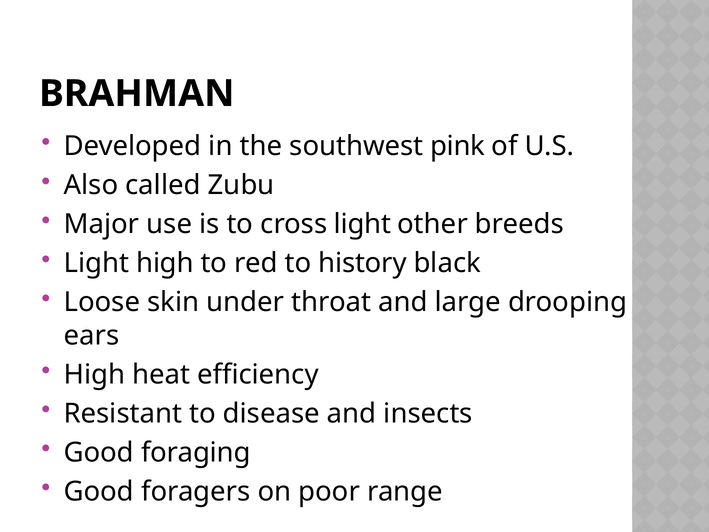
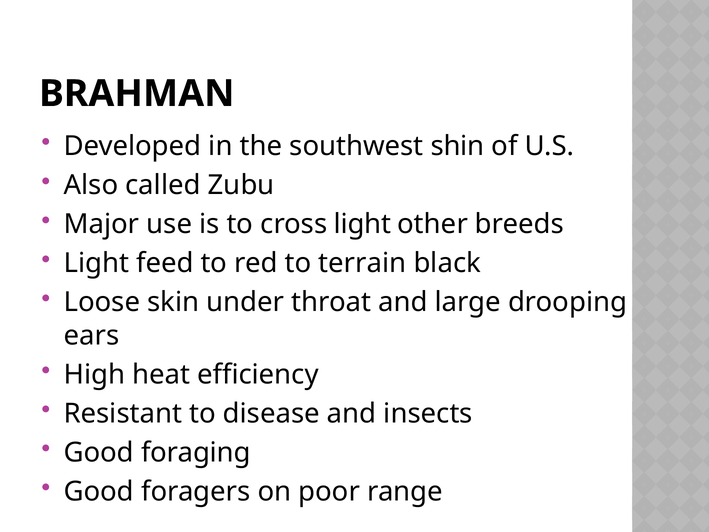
pink: pink -> shin
Light high: high -> feed
history: history -> terrain
